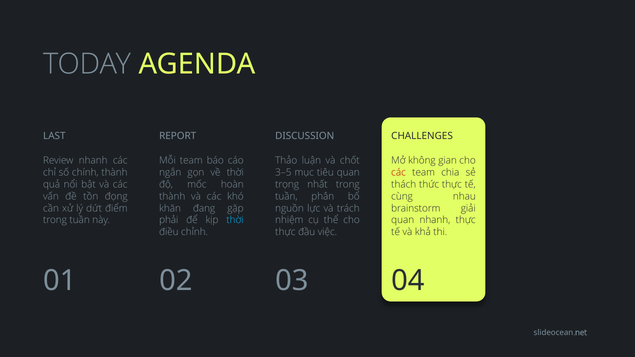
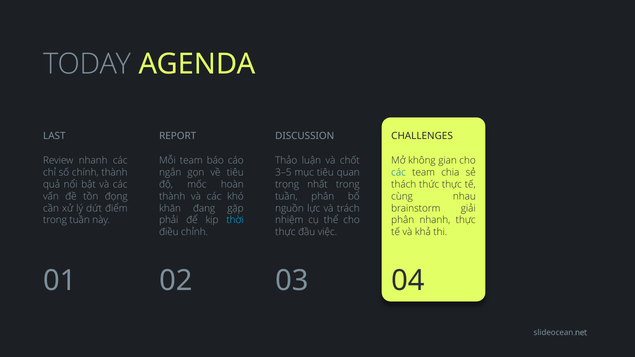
về thời: thời -> tiêu
các at (399, 173) colour: red -> blue
quan at (403, 220): quan -> phân
